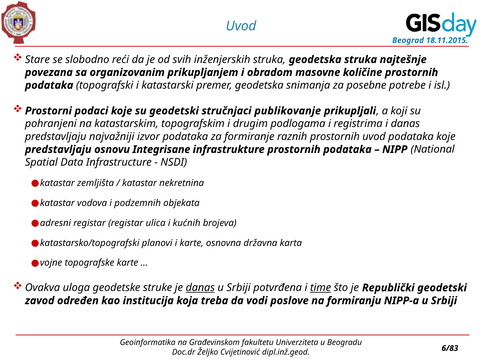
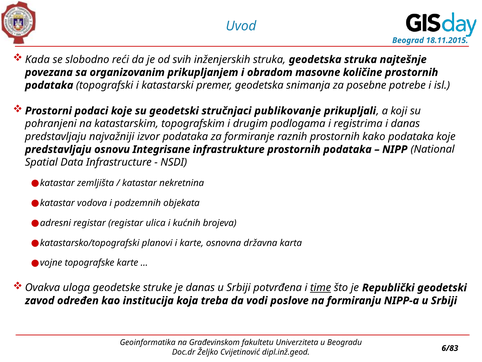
Stare: Stare -> Kada
prostornih uvod: uvod -> kako
danas at (200, 287) underline: present -> none
